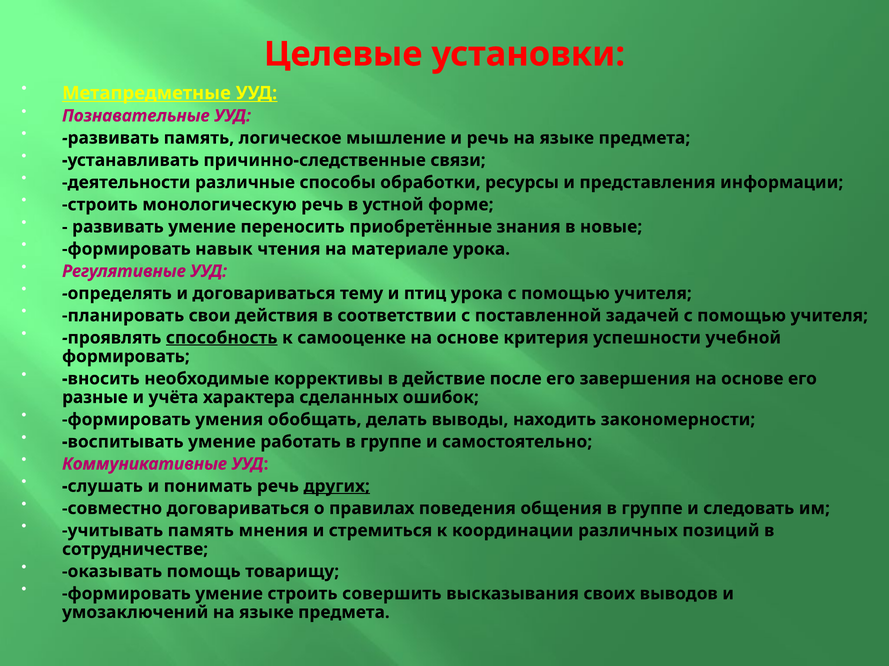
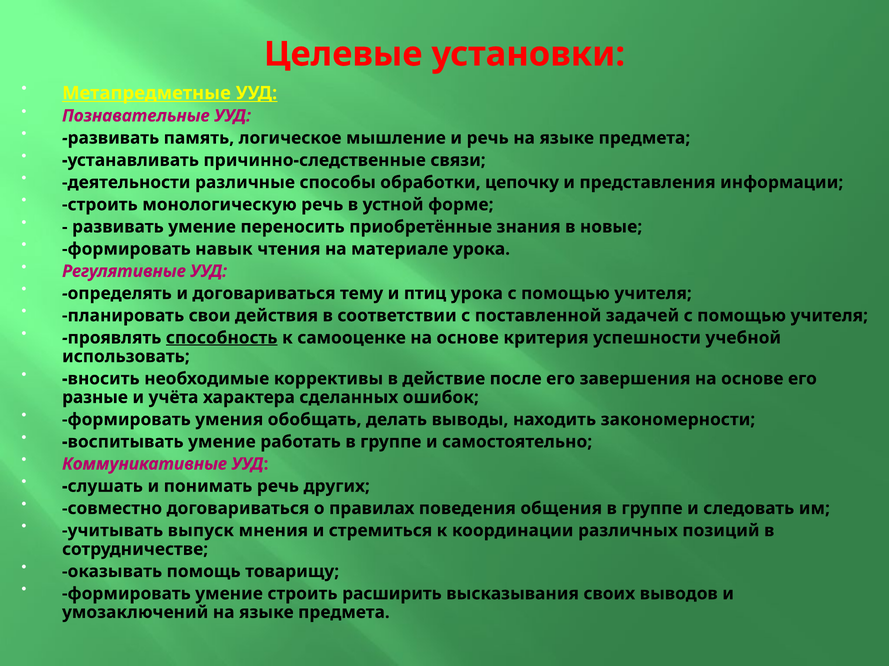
ресурсы: ресурсы -> цепочку
формировать at (126, 357): формировать -> использовать
других underline: present -> none
учитывать память: память -> выпуск
совершить: совершить -> расширить
